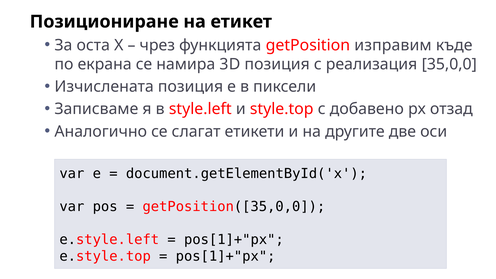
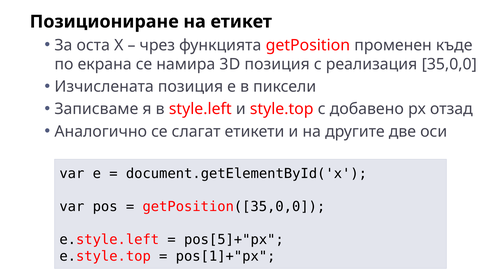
изправим: изправим -> променен
pos[1]+"px at (234, 240): pos[1]+"px -> pos[5]+"px
